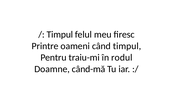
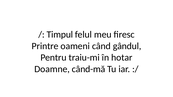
când timpul: timpul -> gândul
rodul: rodul -> hotar
